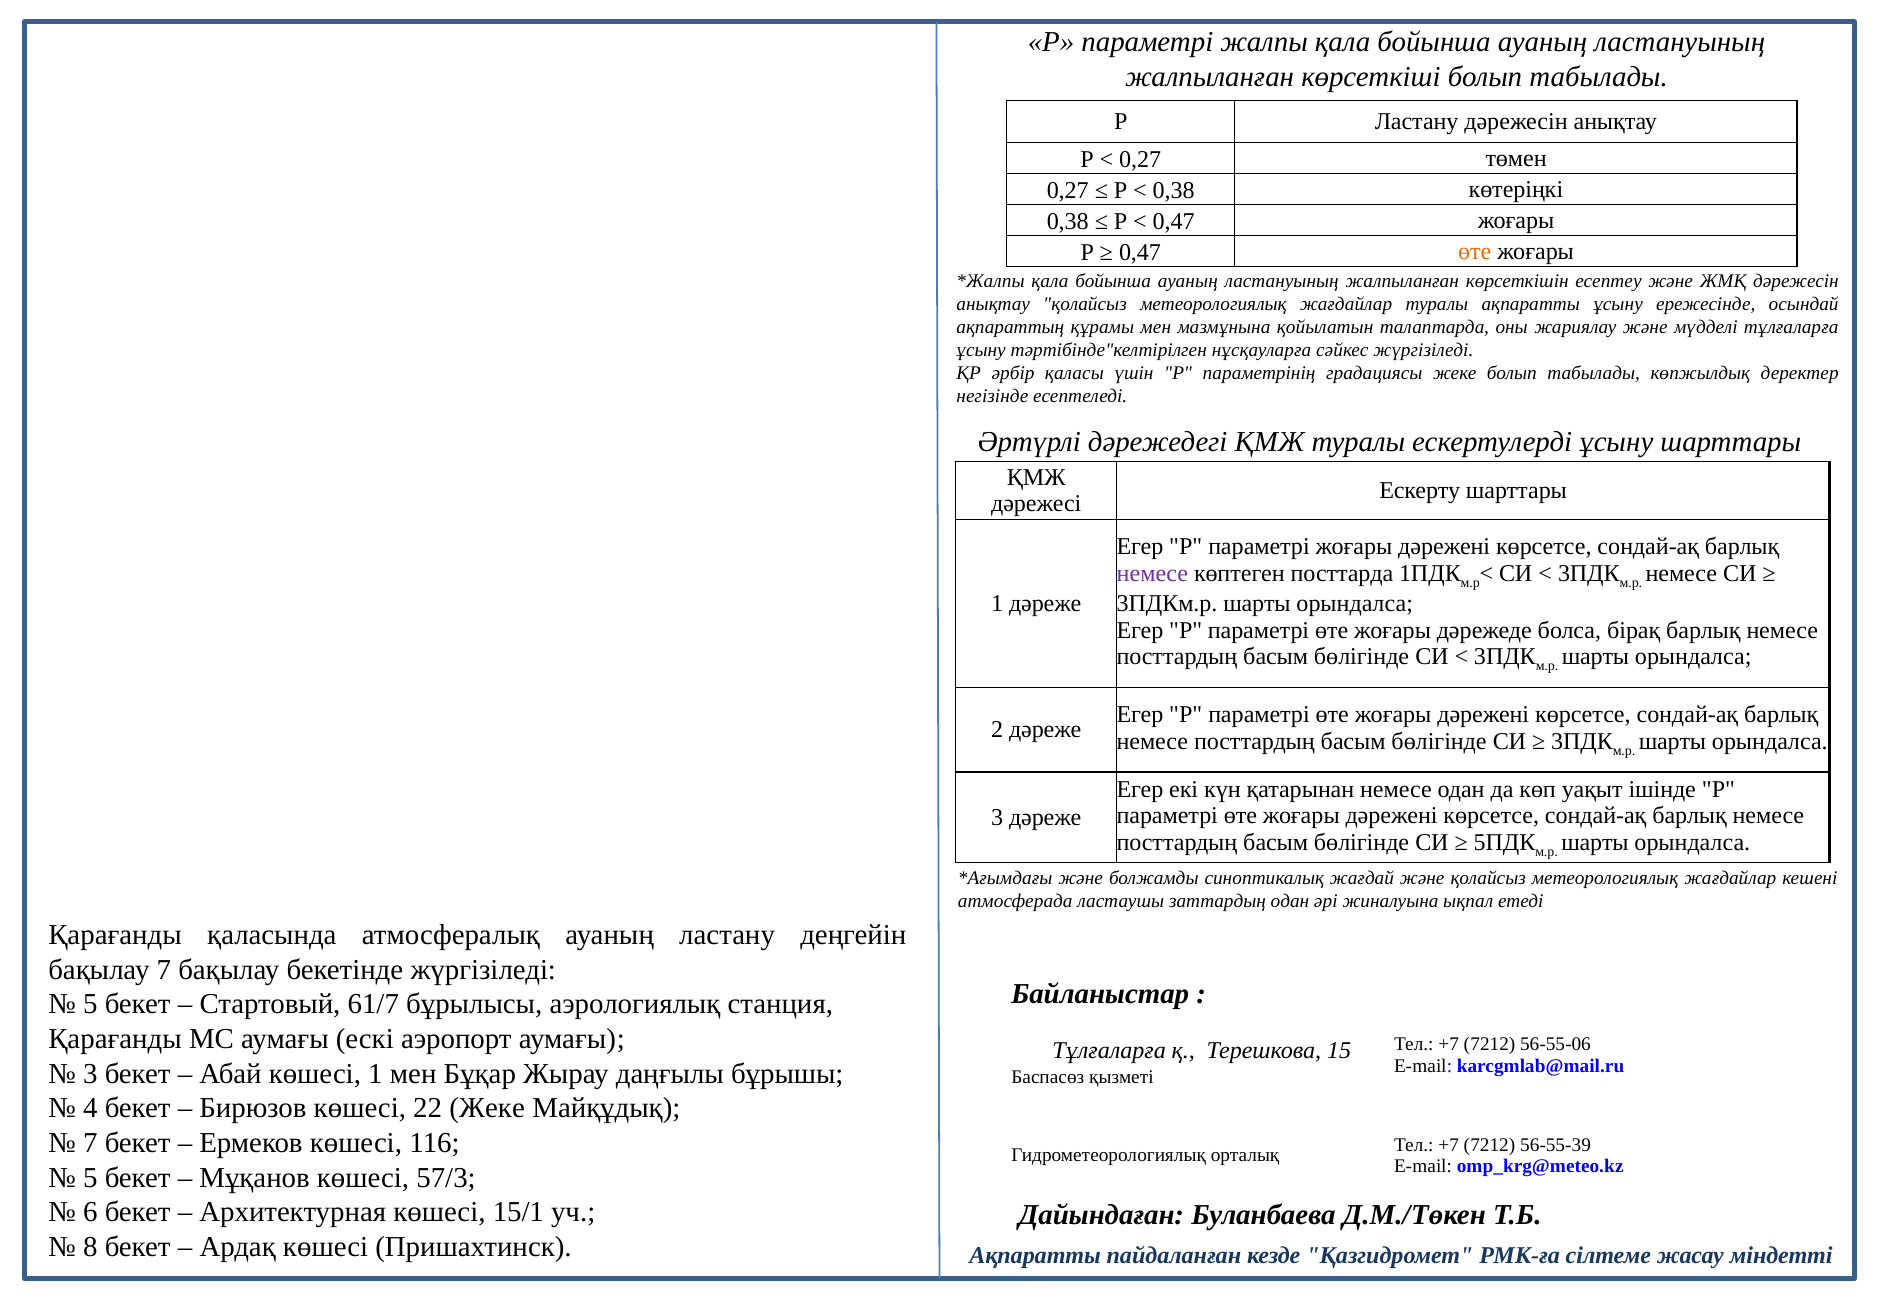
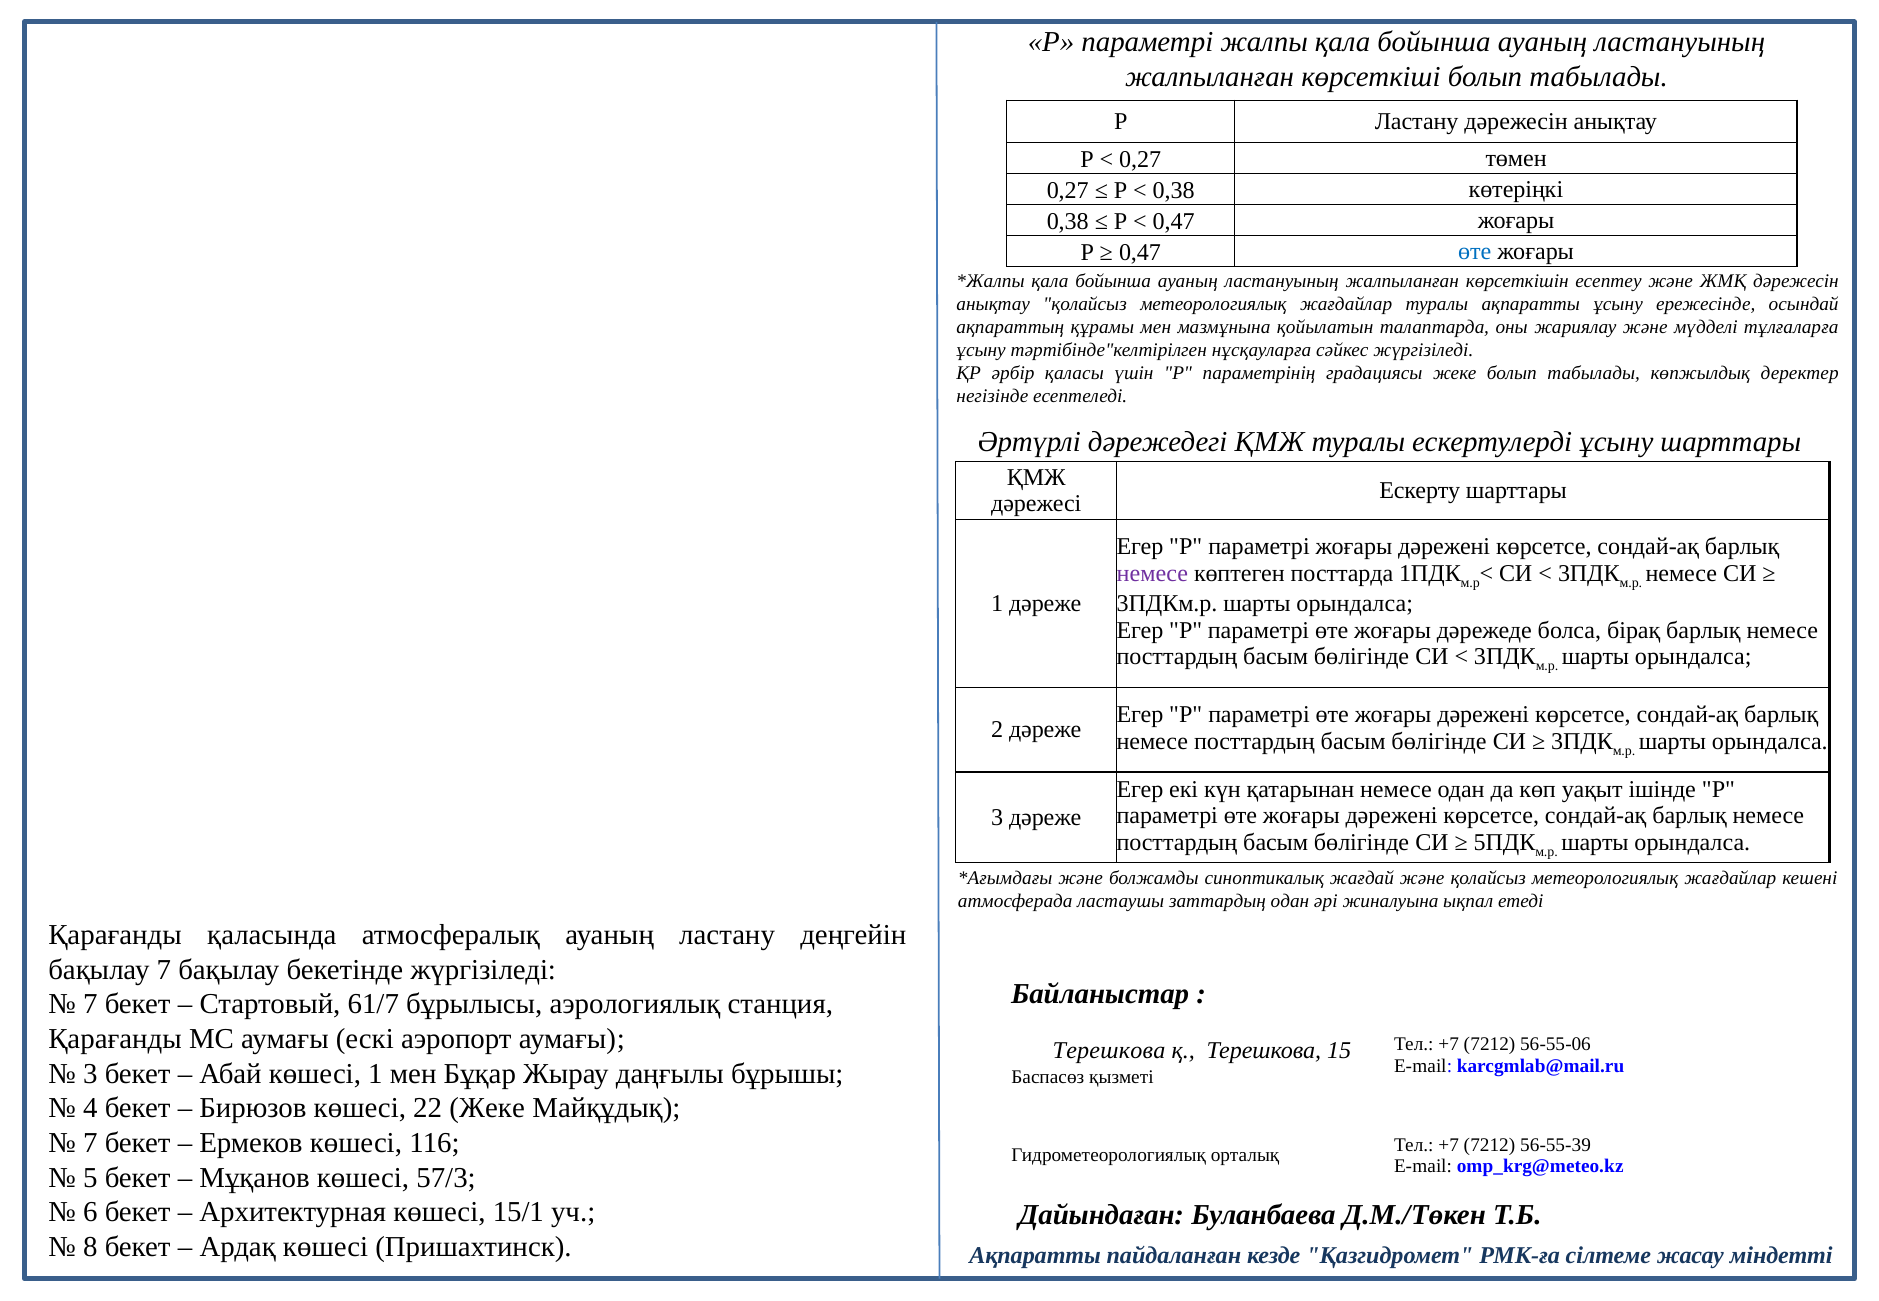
өте at (1475, 251) colour: orange -> blue
5 at (90, 1004): 5 -> 7
Тұлғаларға at (1109, 1051): Тұлғаларға -> Терешкова
